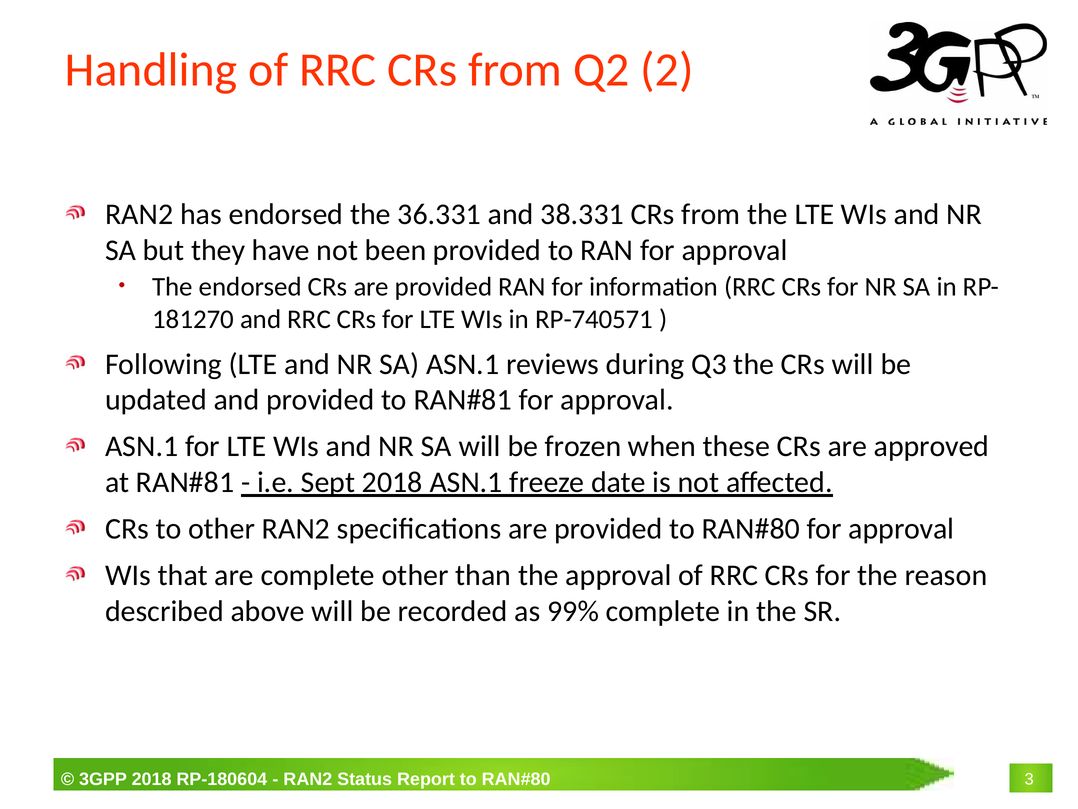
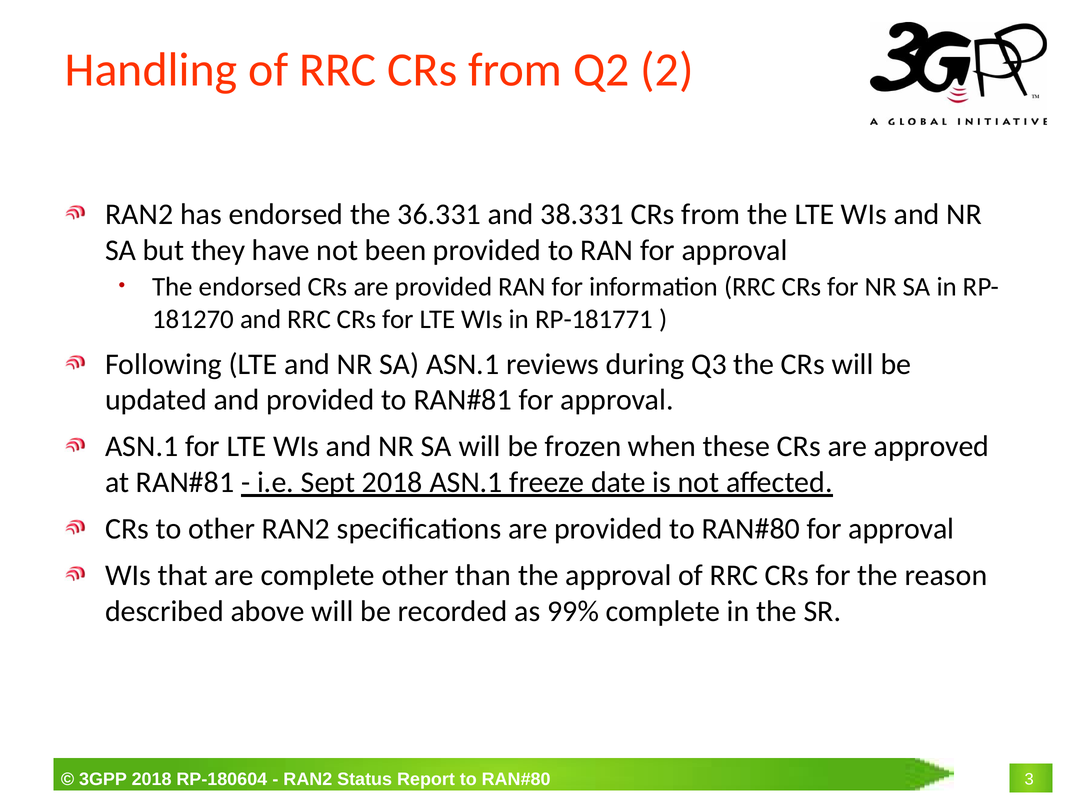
RP-740571: RP-740571 -> RP-181771
